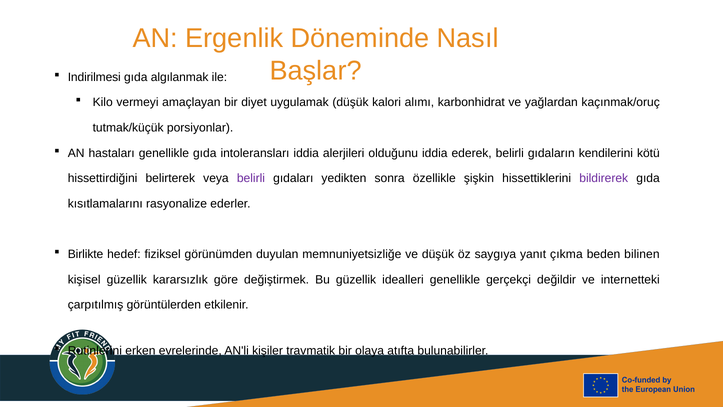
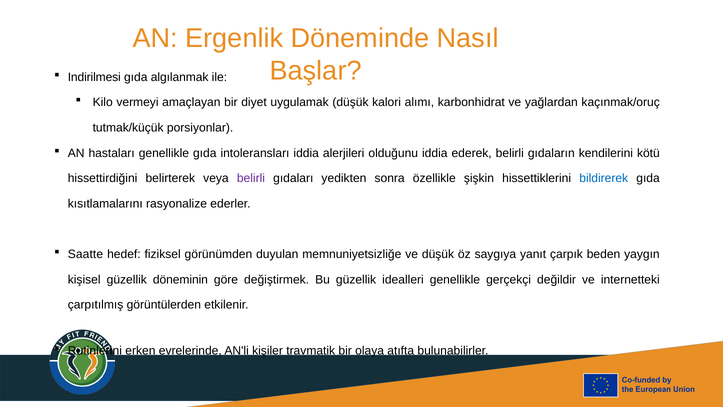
bildirerek colour: purple -> blue
Birlikte: Birlikte -> Saatte
çıkma: çıkma -> çarpık
bilinen: bilinen -> yaygın
kararsızlık: kararsızlık -> döneminin
